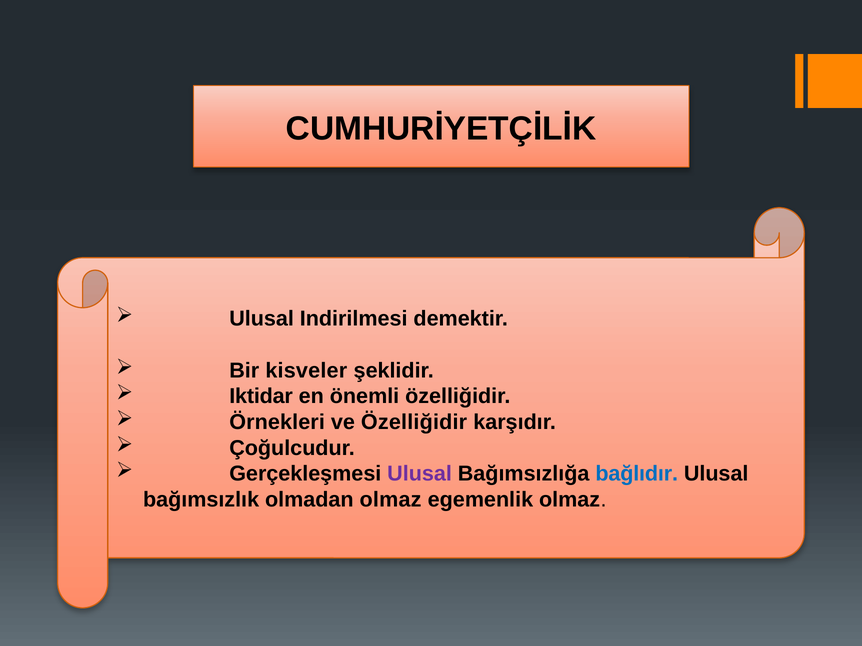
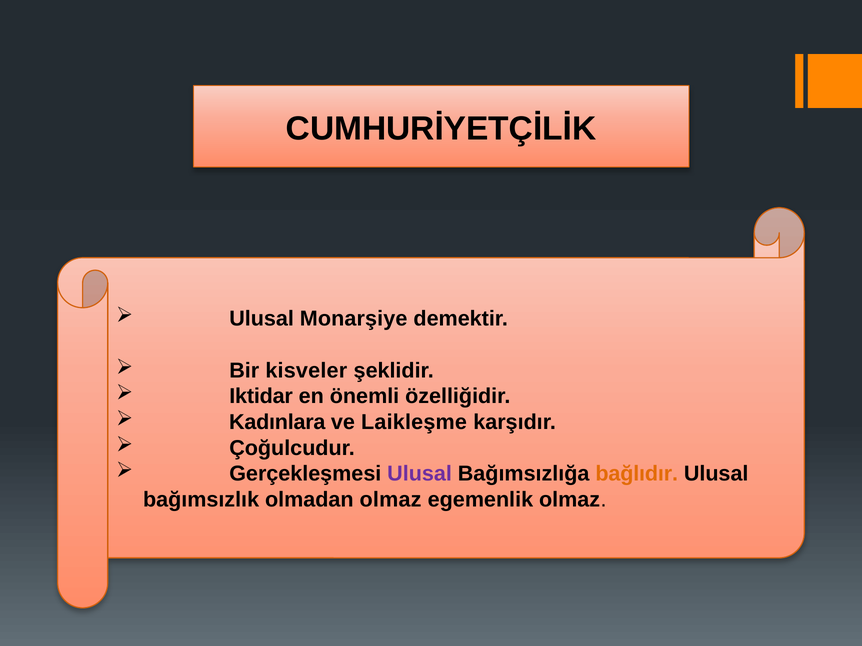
Indirilmesi: Indirilmesi -> Monarşiye
Örnekleri: Örnekleri -> Kadınlara
ve Özelliğidir: Özelliğidir -> Laikleşme
bağlıdır colour: blue -> orange
